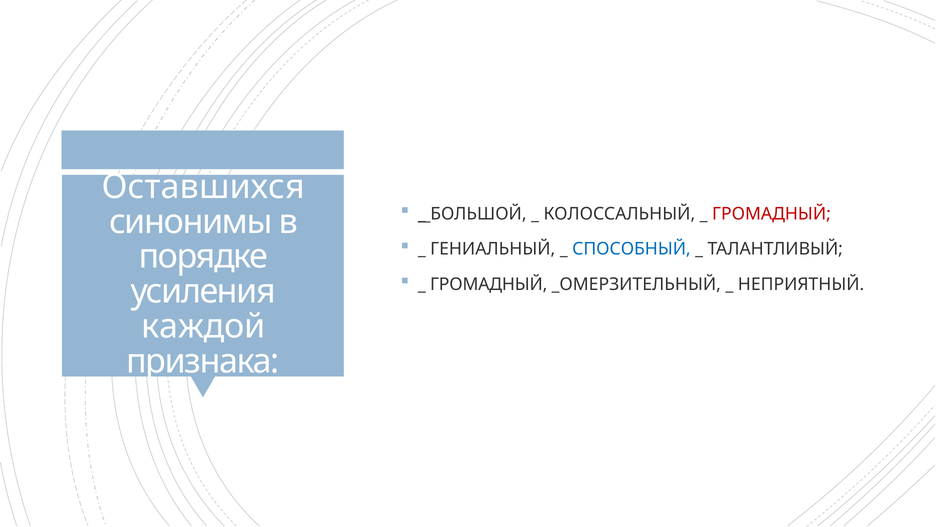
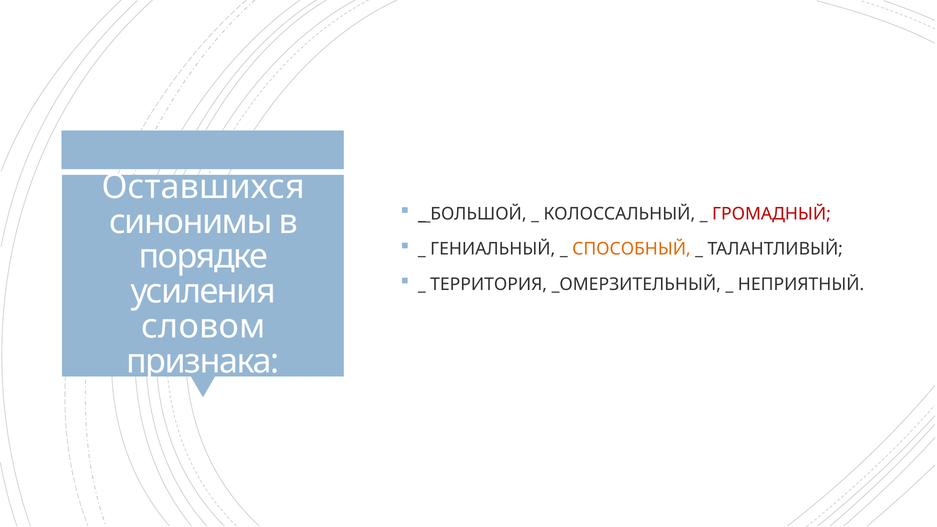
СПОСОБНЫЙ colour: blue -> orange
ГРОМАДНЫЙ at (489, 284): ГРОМАДНЫЙ -> ТЕРРИТОРИЯ
каждой: каждой -> словом
